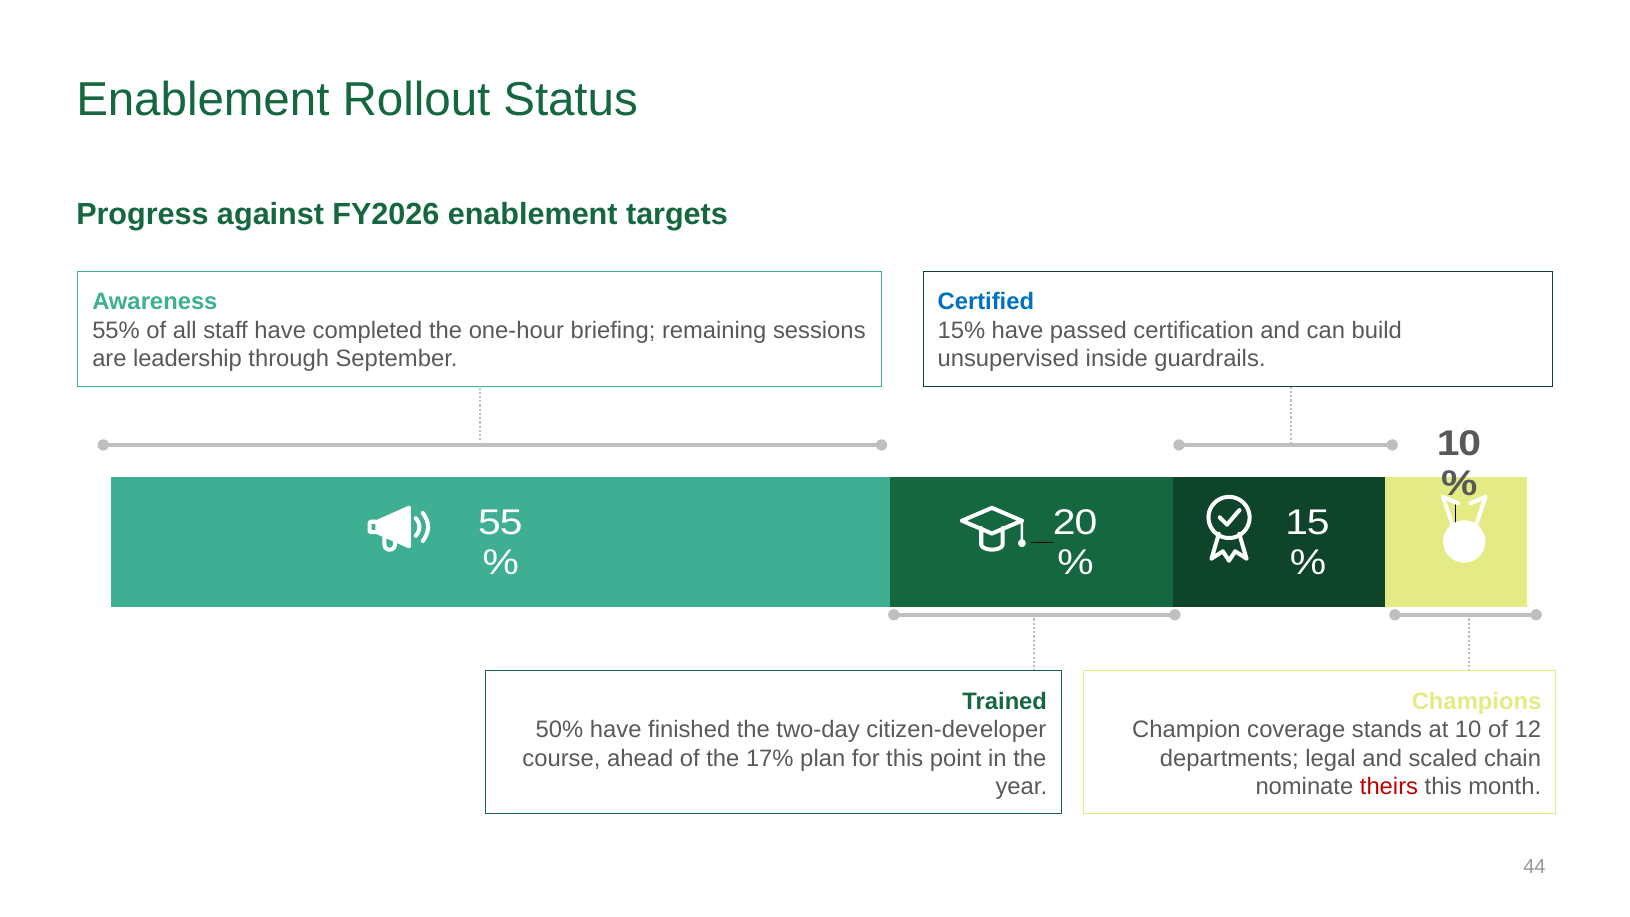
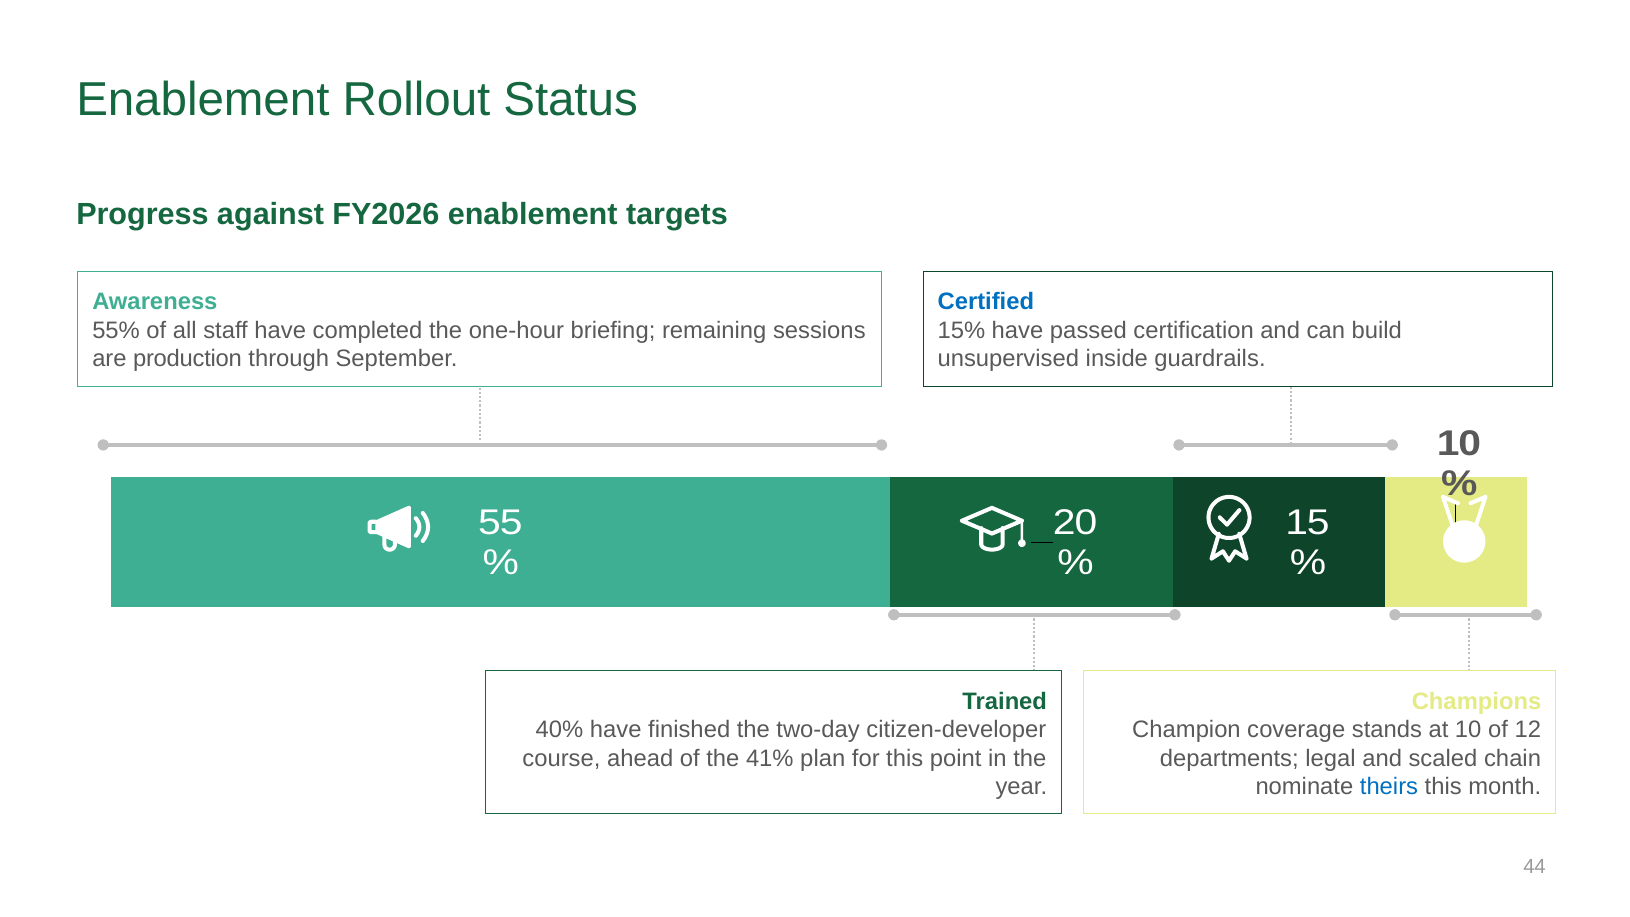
leadership: leadership -> production
50%: 50% -> 40%
17%: 17% -> 41%
theirs colour: red -> blue
